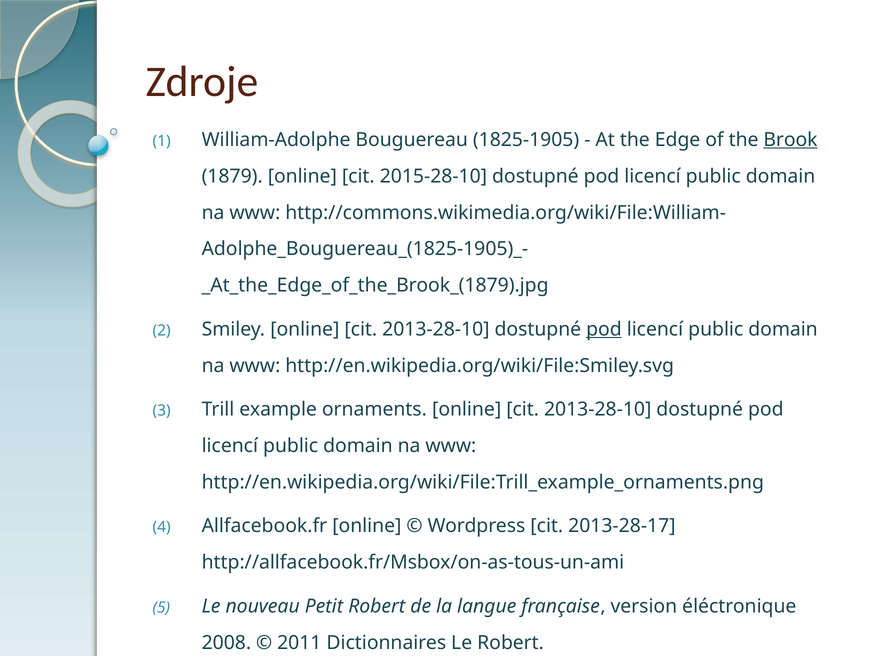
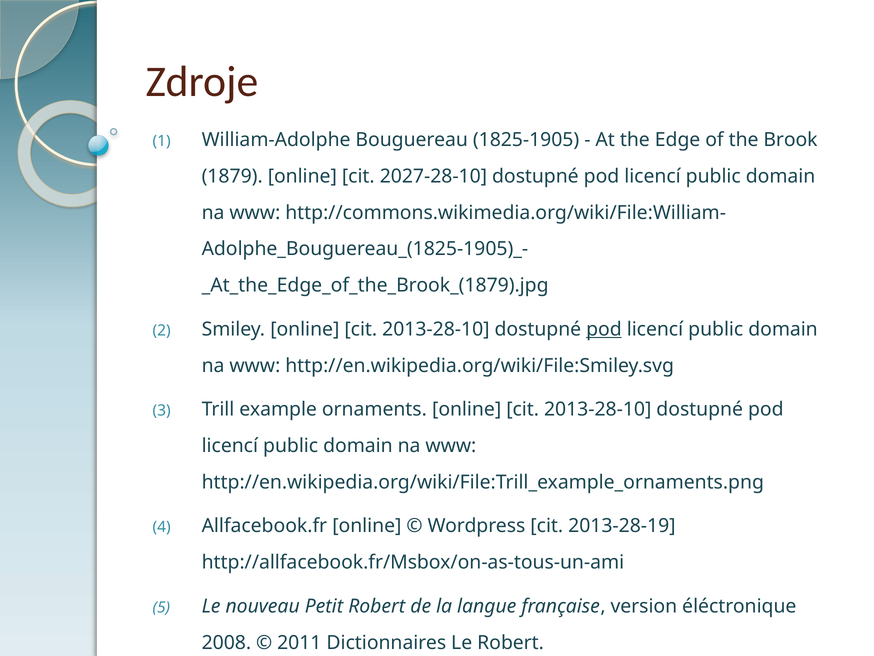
Brook underline: present -> none
2015-28-10: 2015-28-10 -> 2027-28-10
2013-28-17: 2013-28-17 -> 2013-28-19
